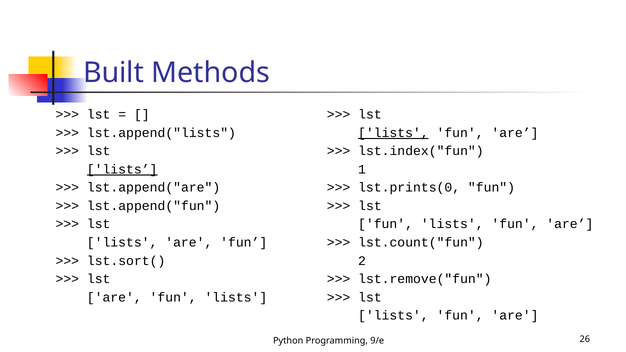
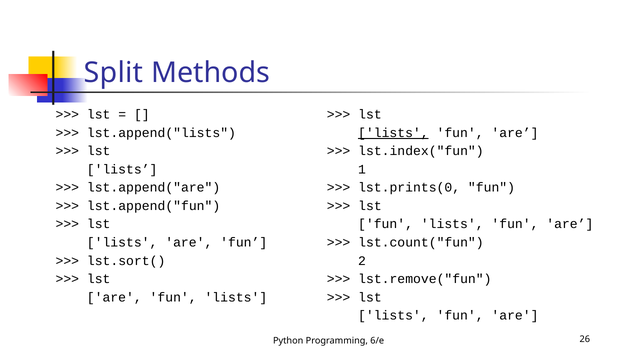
Built: Built -> Split
lists at (122, 169) underline: present -> none
9/e: 9/e -> 6/e
